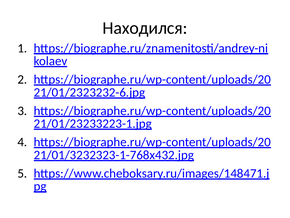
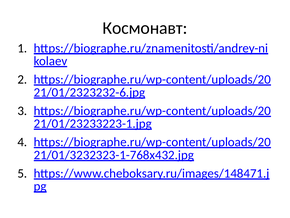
Находился: Находился -> Космонавт
